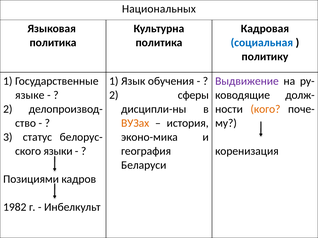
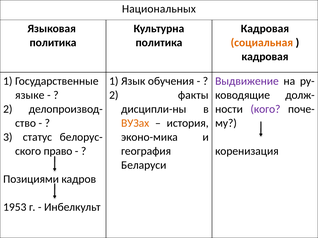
социальная colour: blue -> orange
политику at (265, 57): политику -> кадровая
сферы: сферы -> факты
кого colour: orange -> purple
языки: языки -> право
1982: 1982 -> 1953
